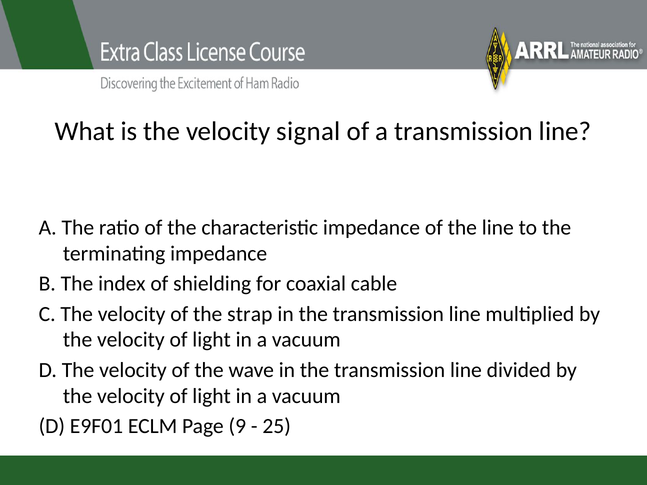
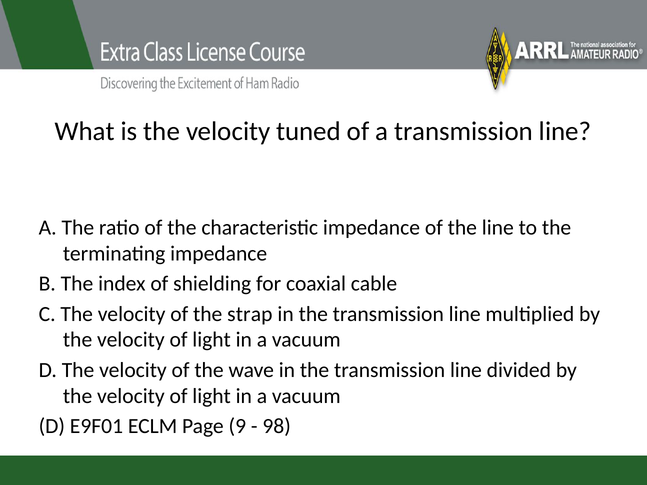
signal: signal -> tuned
25: 25 -> 98
